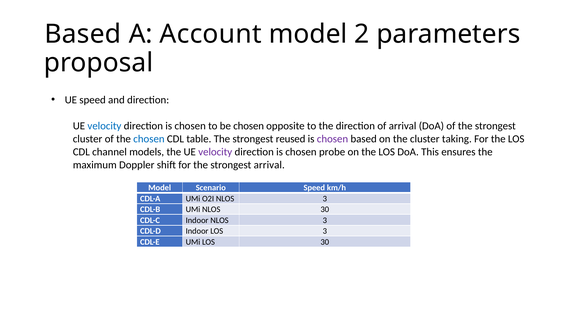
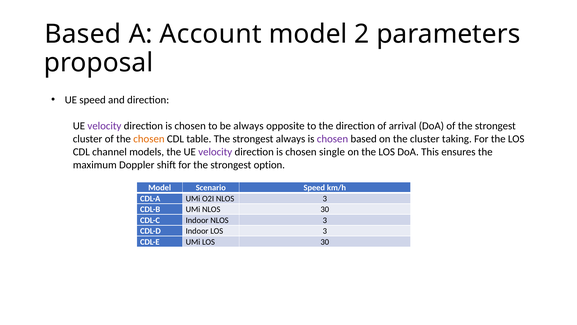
velocity at (104, 126) colour: blue -> purple
be chosen: chosen -> always
chosen at (149, 139) colour: blue -> orange
strongest reused: reused -> always
probe: probe -> single
strongest arrival: arrival -> option
